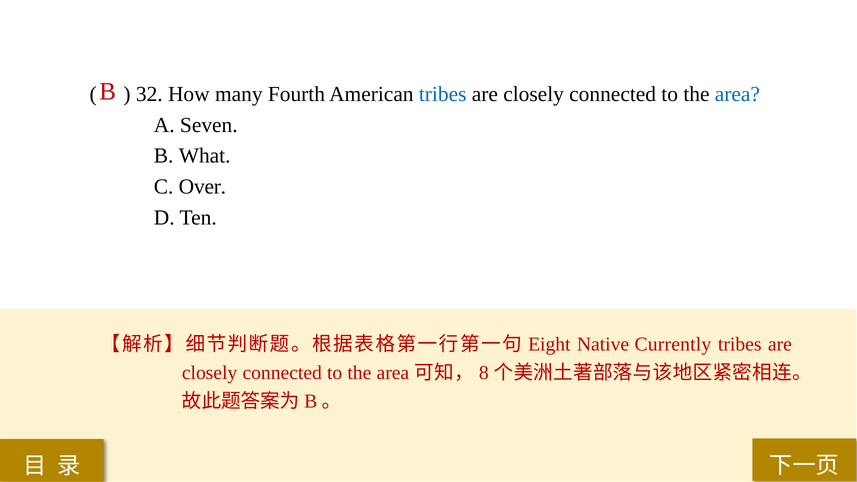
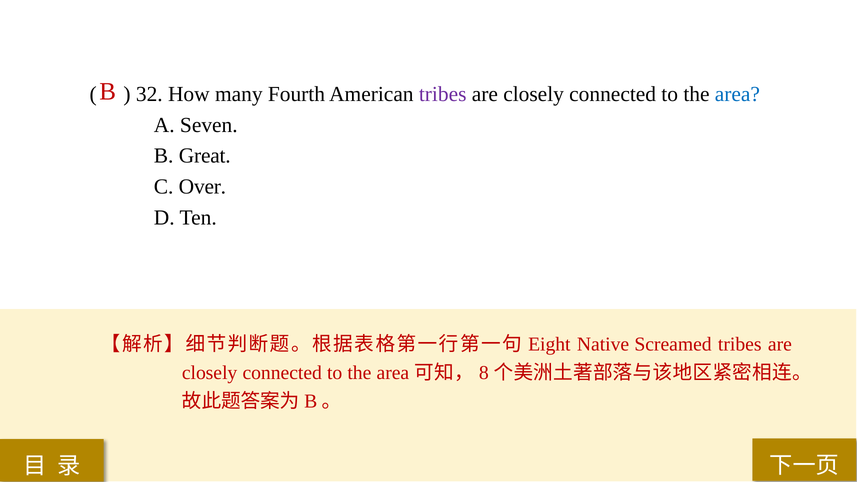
tribes at (443, 94) colour: blue -> purple
What: What -> Great
Currently: Currently -> Screamed
